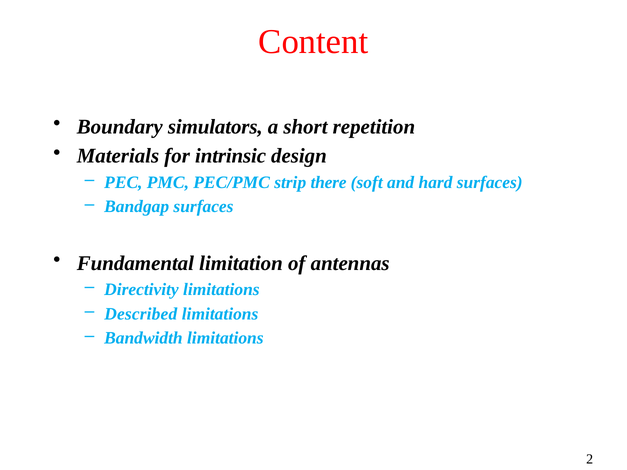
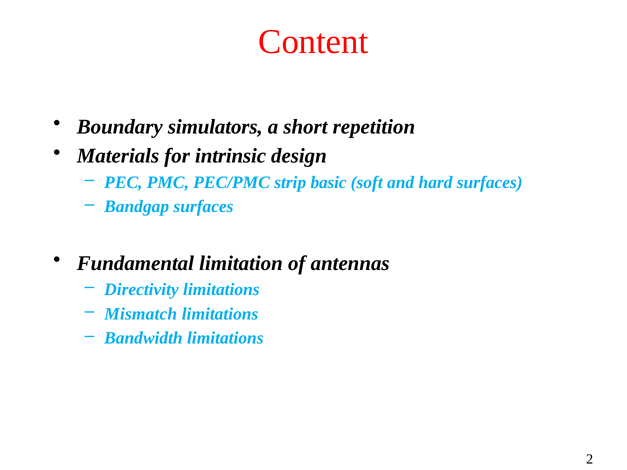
there: there -> basic
Described: Described -> Mismatch
